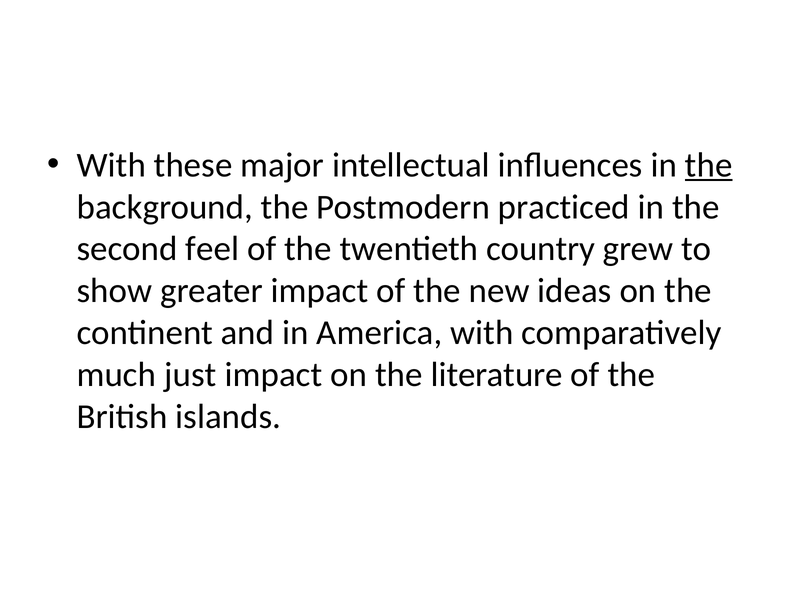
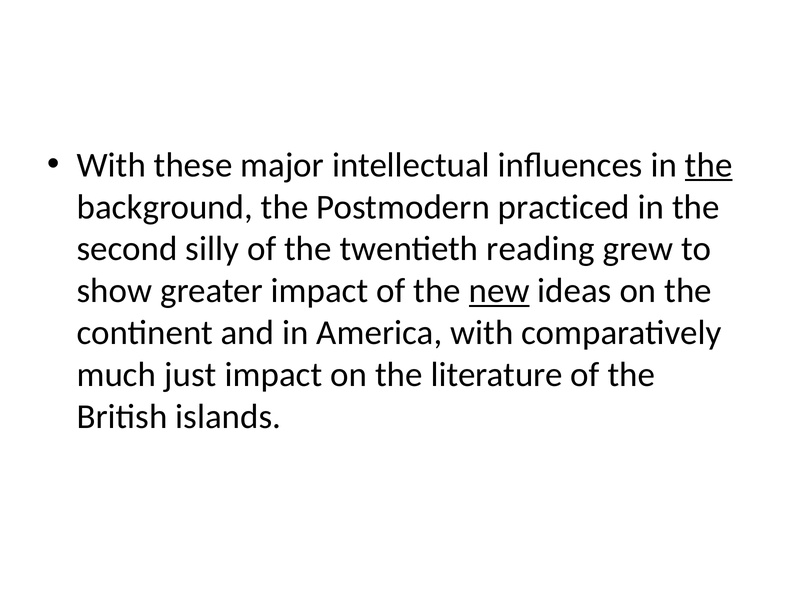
feel: feel -> silly
country: country -> reading
new underline: none -> present
